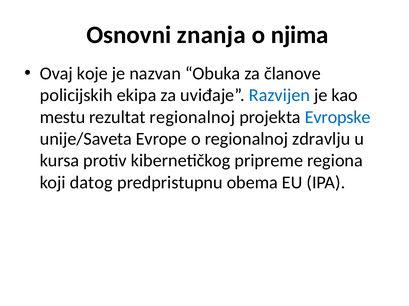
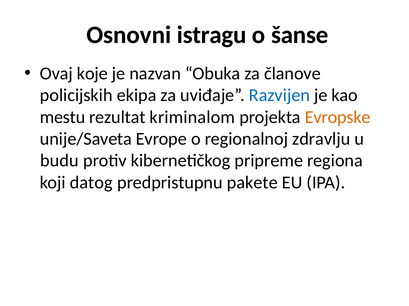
znanja: znanja -> istragu
njima: njima -> šanse
rezultat regionalnoj: regionalnoj -> kriminalom
Evropske colour: blue -> orange
kursa: kursa -> budu
obema: obema -> pakete
